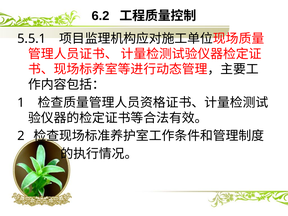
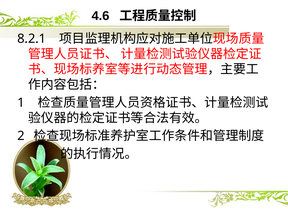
6.2: 6.2 -> 4.6
5.5.1: 5.5.1 -> 8.2.1
